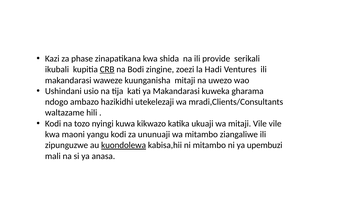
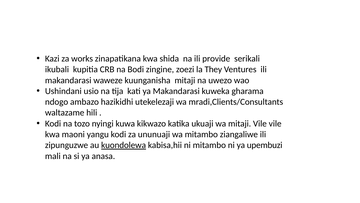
phase: phase -> works
CRB underline: present -> none
Hadi: Hadi -> They
